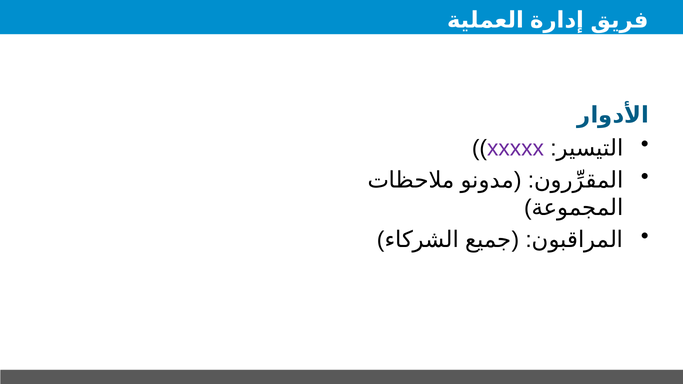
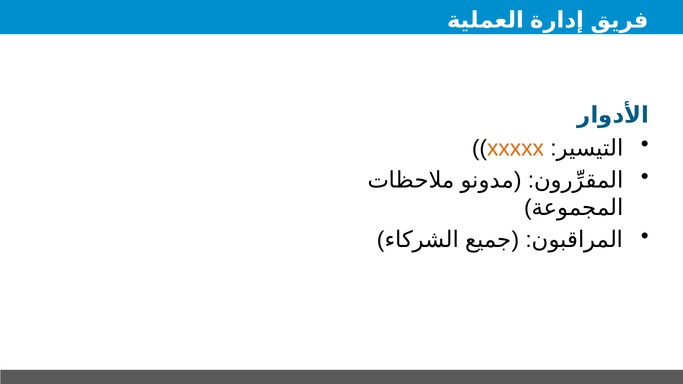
xxxxx colour: purple -> orange
